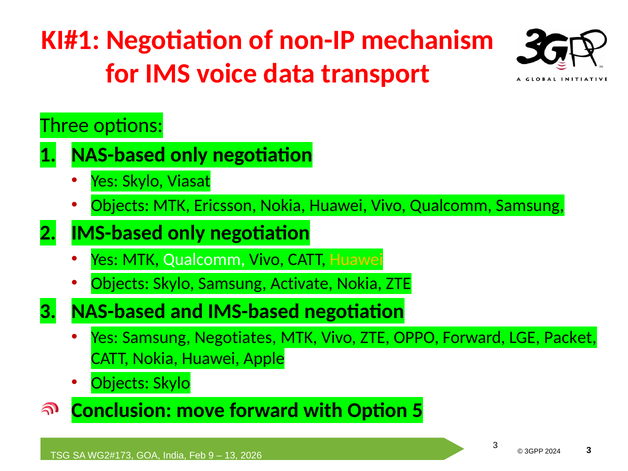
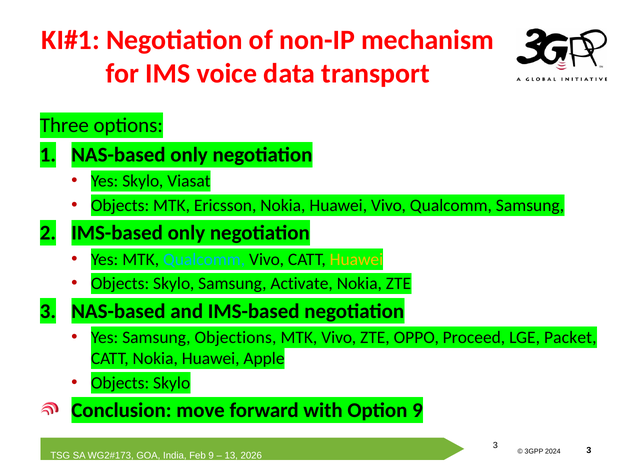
Qualcomm at (204, 259) colour: white -> light blue
Negotiates: Negotiates -> Objections
OPPO Forward: Forward -> Proceed
Option 5: 5 -> 9
